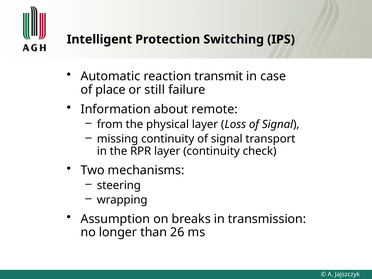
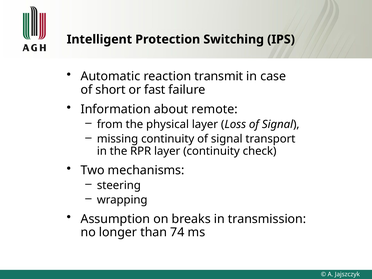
place: place -> short
still: still -> fast
26: 26 -> 74
